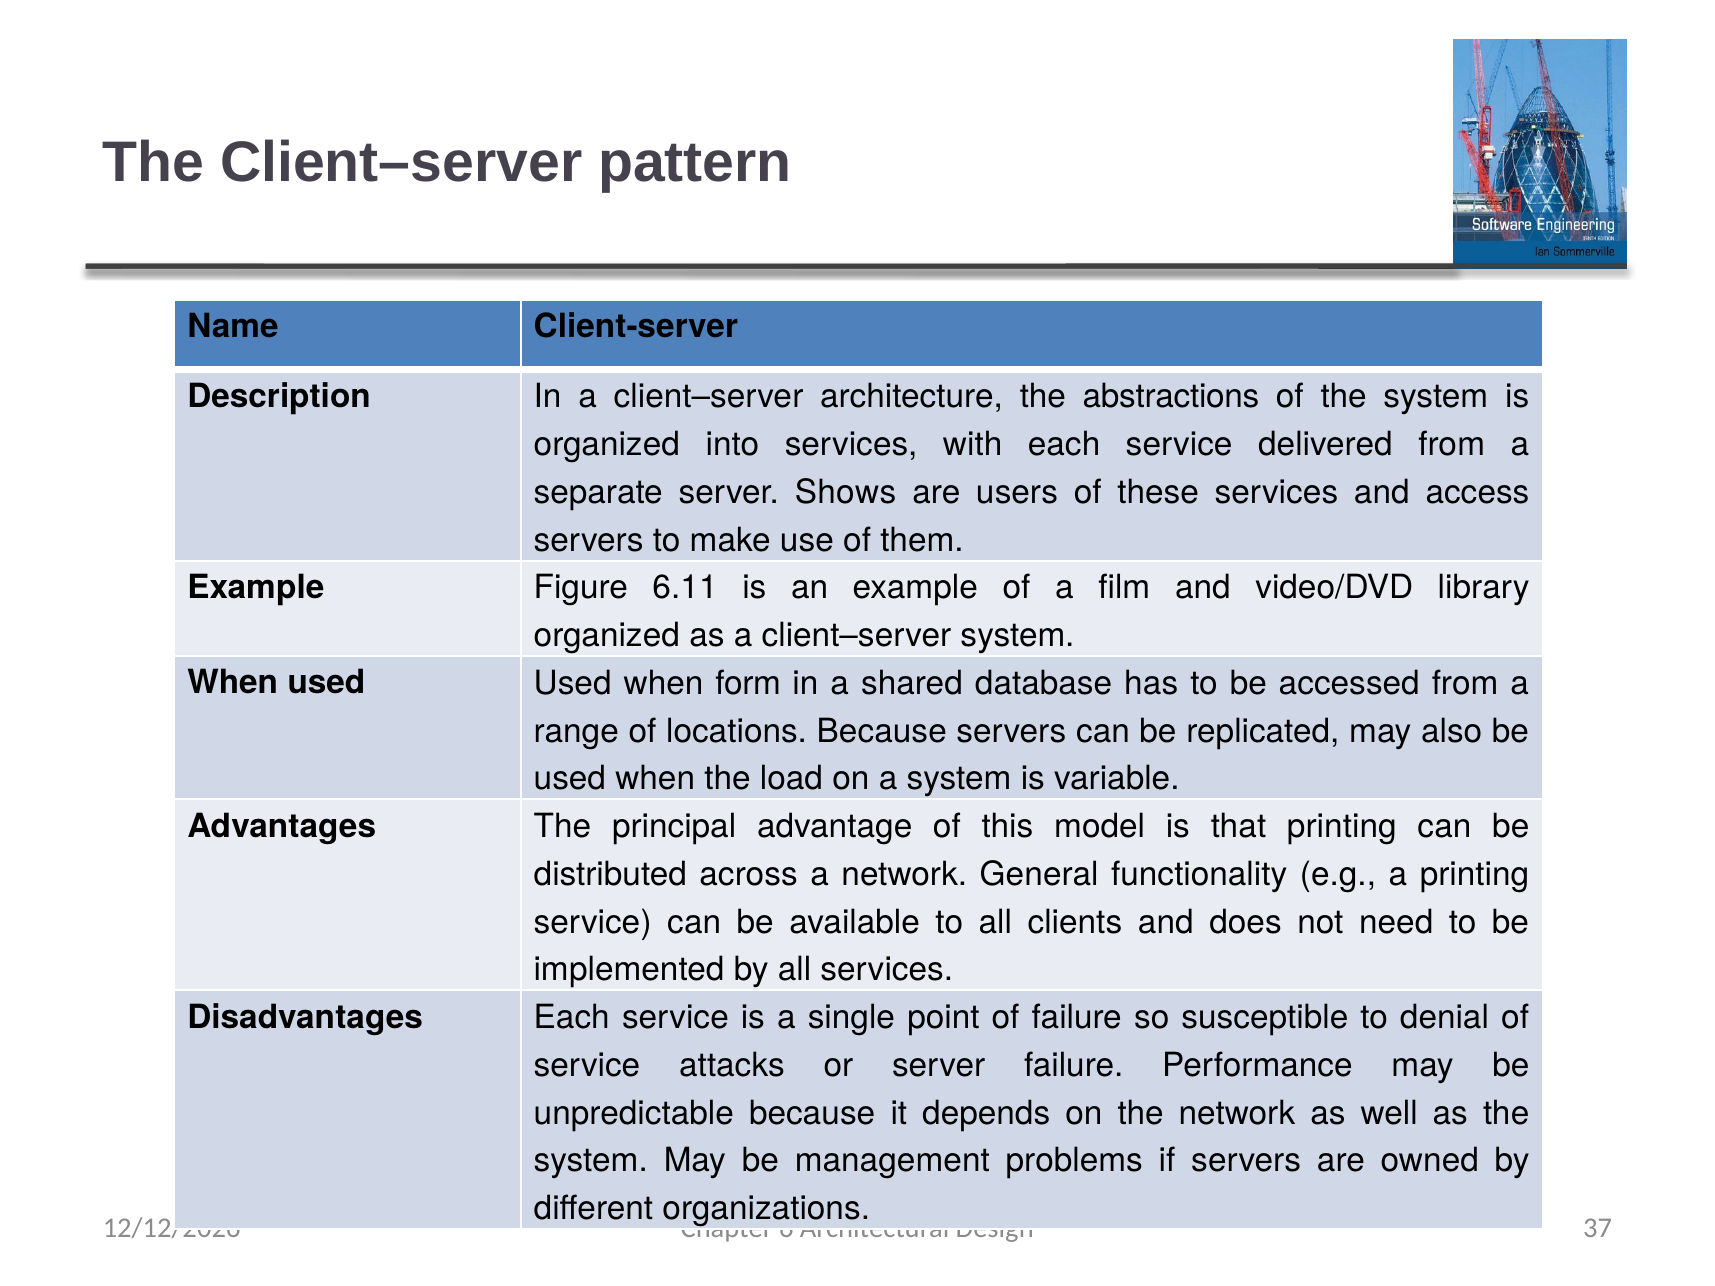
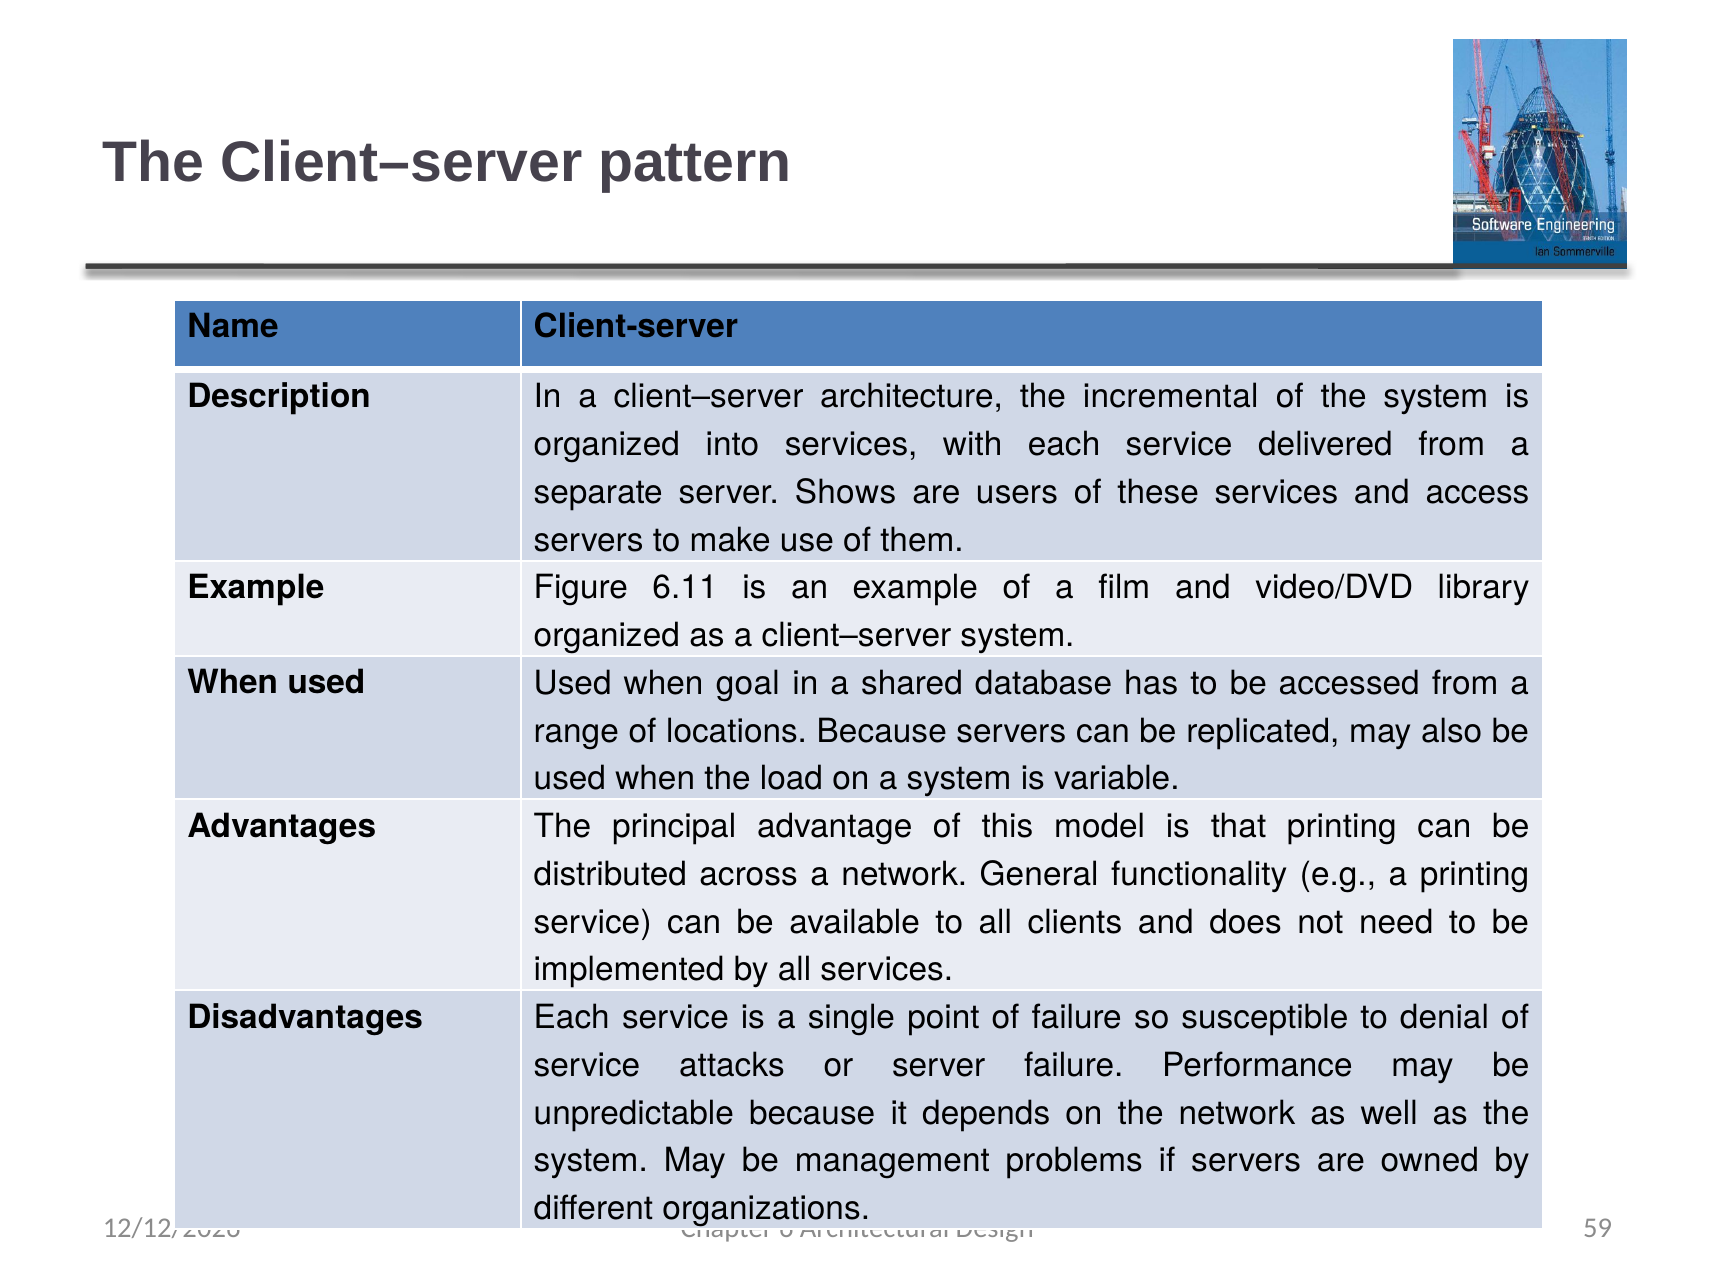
abstractions: abstractions -> incremental
form: form -> goal
37: 37 -> 59
